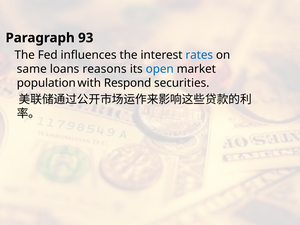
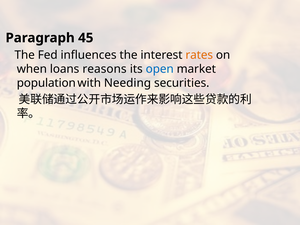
93: 93 -> 45
rates colour: blue -> orange
same: same -> when
Respond: Respond -> Needing
